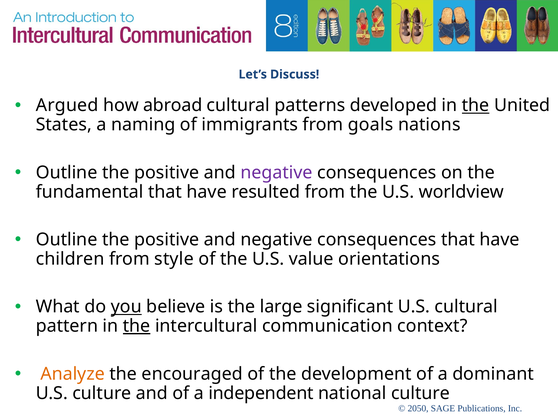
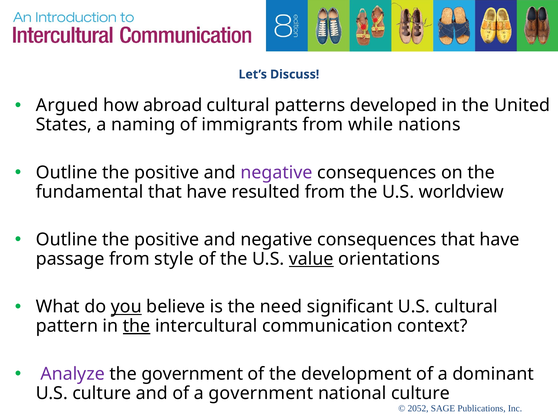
the at (476, 105) underline: present -> none
goals: goals -> while
children: children -> passage
value underline: none -> present
large: large -> need
Analyze colour: orange -> purple
the encouraged: encouraged -> government
a independent: independent -> government
2050: 2050 -> 2052
